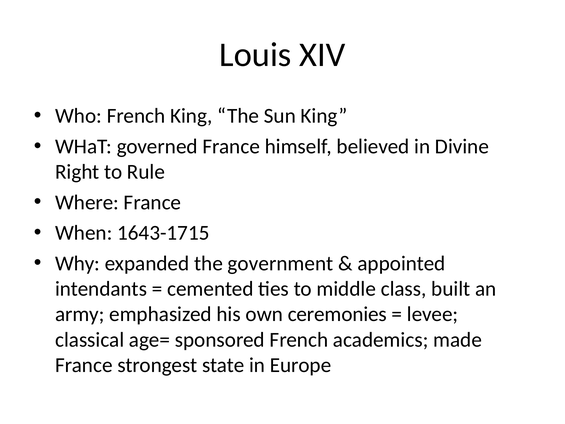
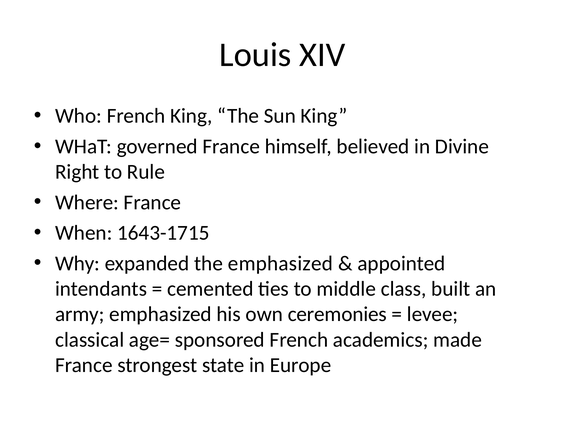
the government: government -> emphasized
